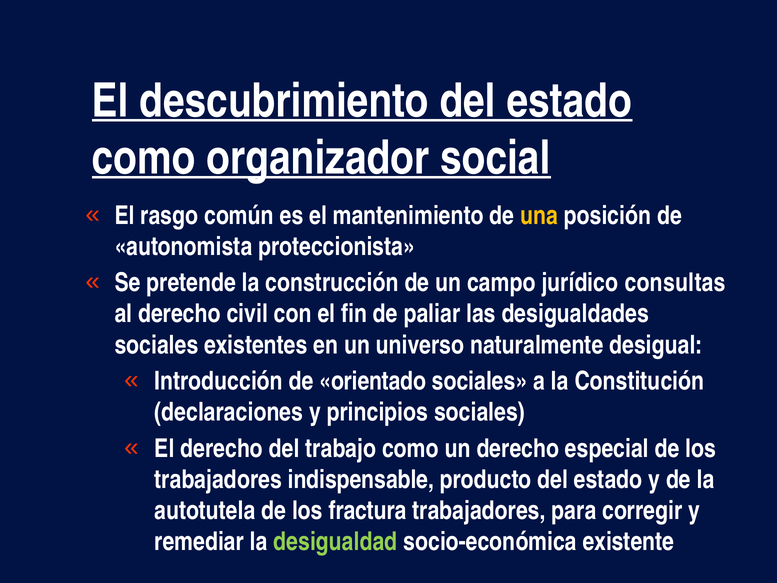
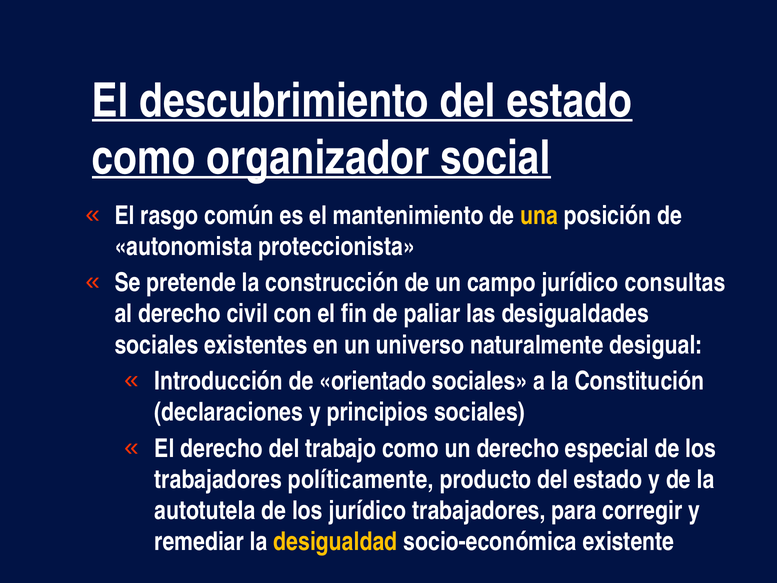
indispensable: indispensable -> políticamente
los fractura: fractura -> jurídico
desigualdad colour: light green -> yellow
